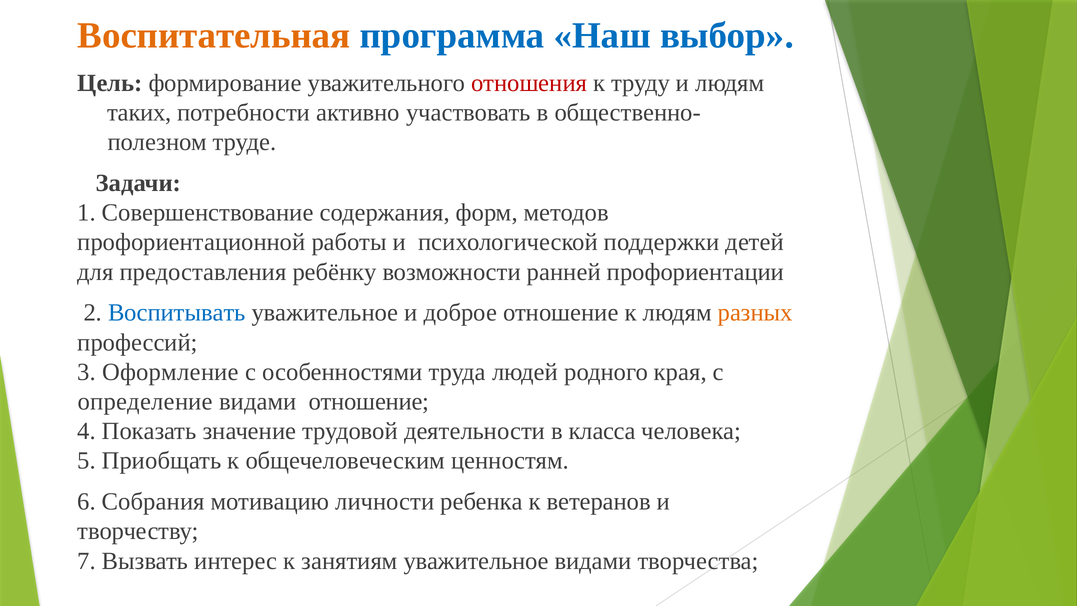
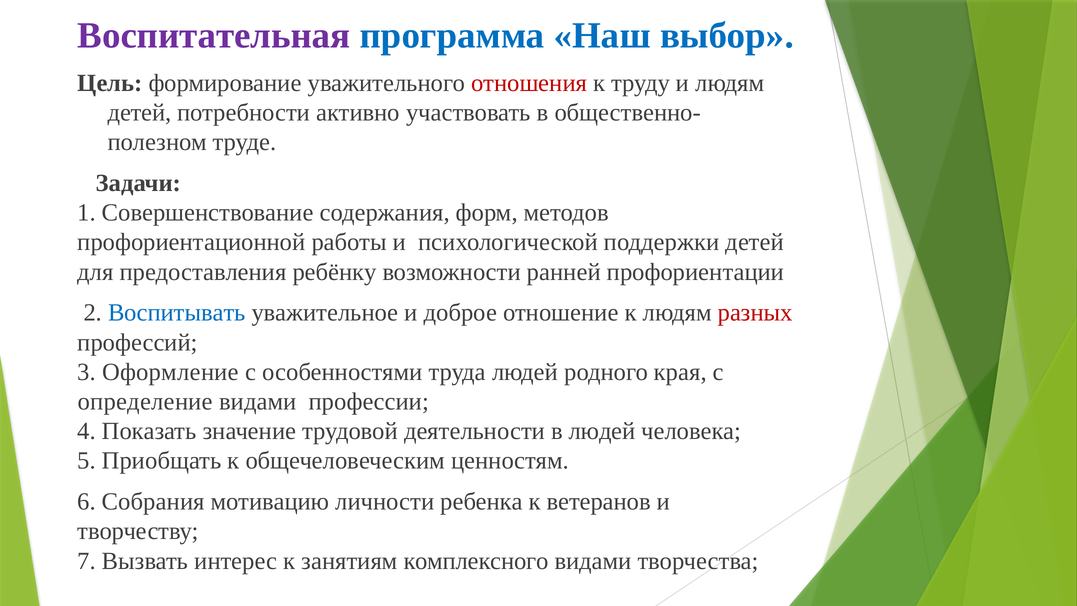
Воспитательная colour: orange -> purple
таких at (140, 113): таких -> детей
разных colour: orange -> red
видами отношение: отношение -> профессии
в класса: класса -> людей
занятиям уважительное: уважительное -> комплексного
